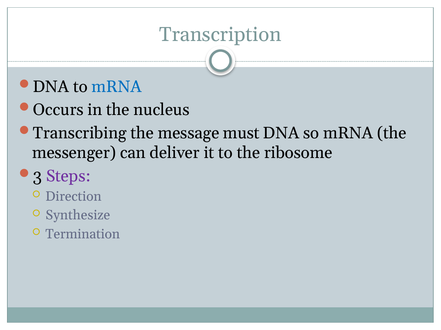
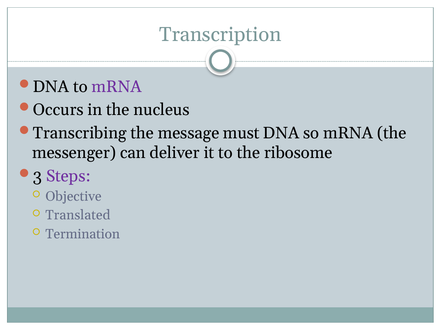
mRNA at (117, 87) colour: blue -> purple
Direction: Direction -> Objective
Synthesize: Synthesize -> Translated
